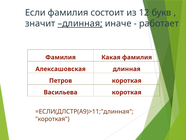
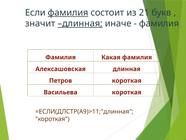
фамилия at (68, 13) underline: none -> present
12: 12 -> 21
работает at (159, 23): работает -> фамилия
